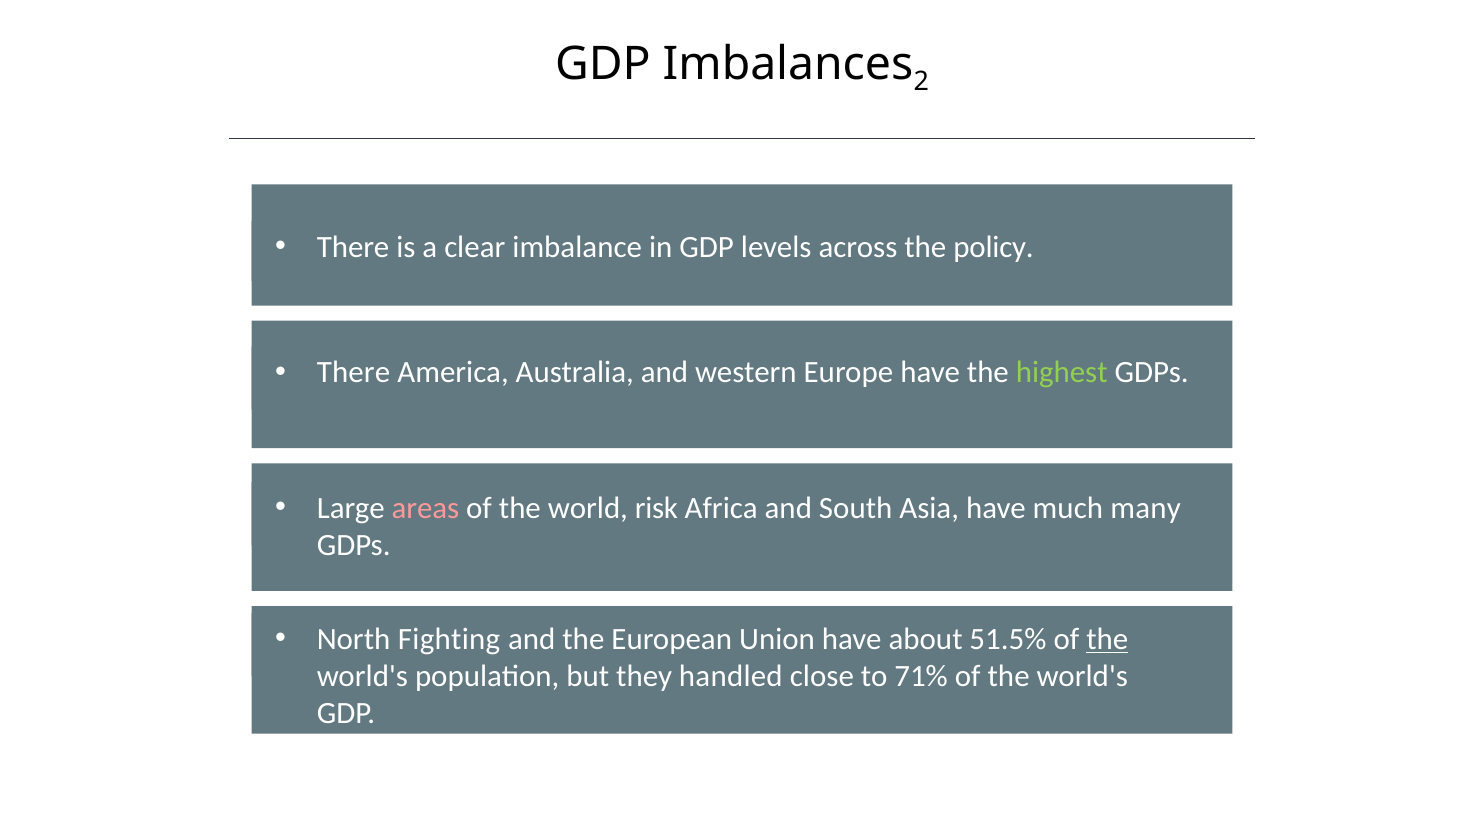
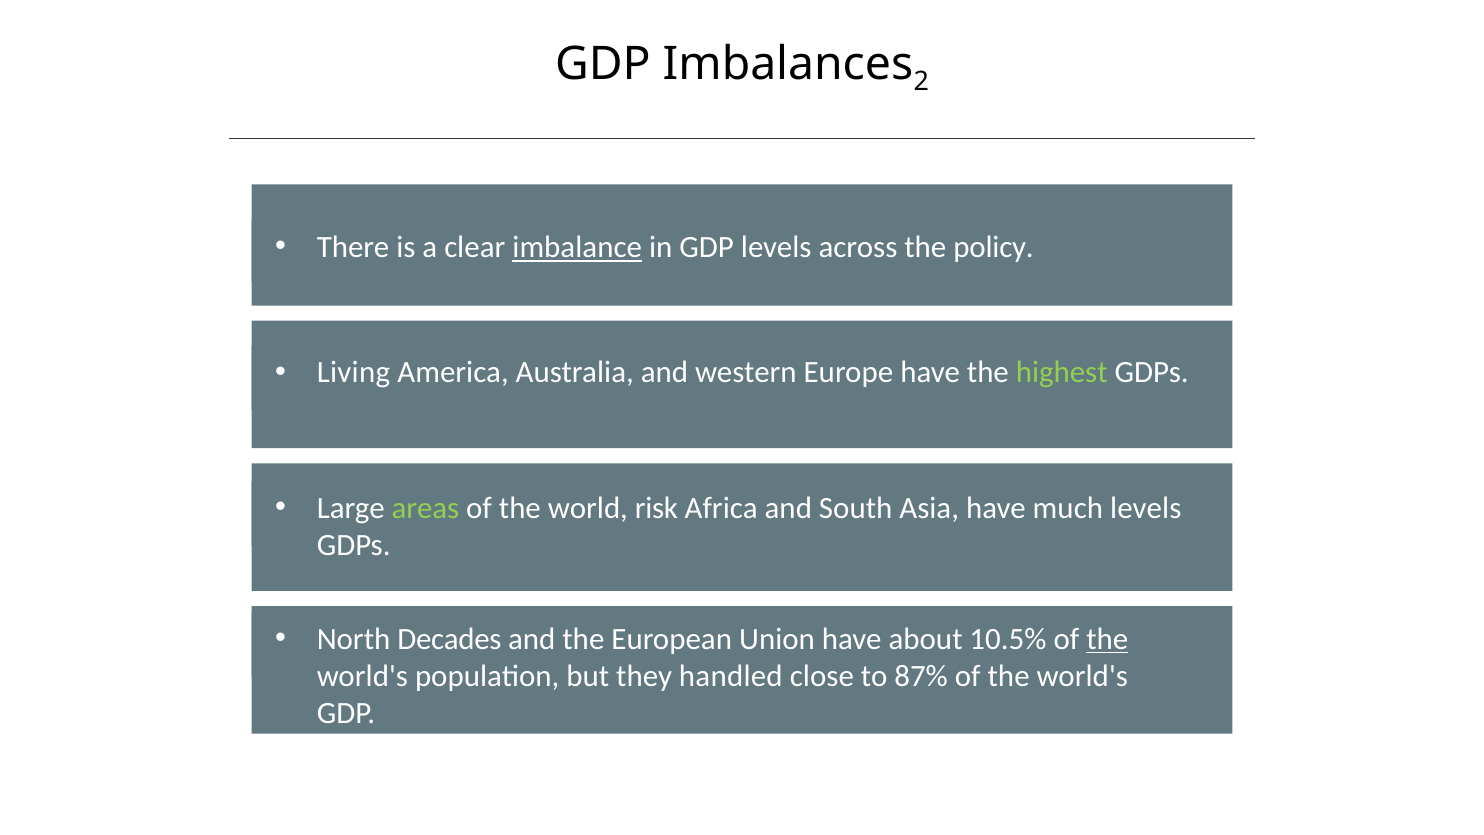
imbalance underline: none -> present
There at (354, 372): There -> Living
areas colour: pink -> light green
much many: many -> levels
Fighting: Fighting -> Decades
51.5%: 51.5% -> 10.5%
71%: 71% -> 87%
